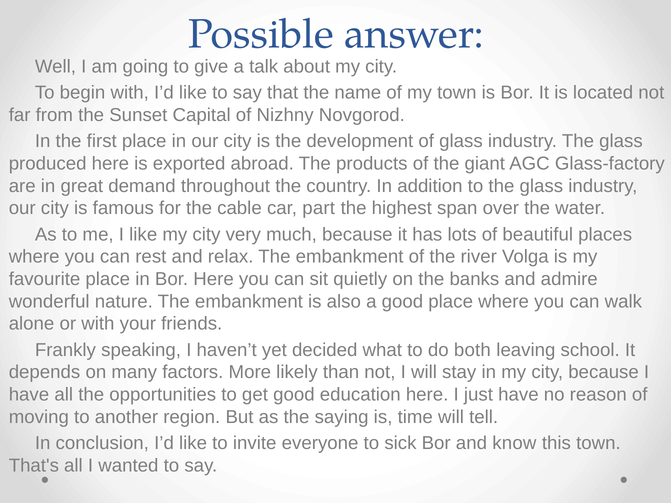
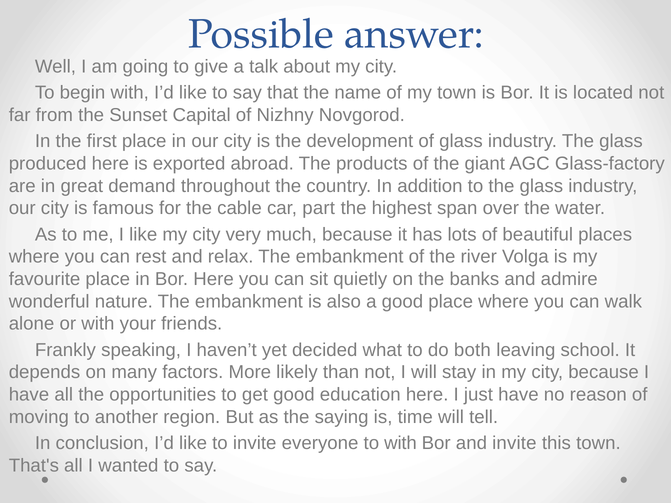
to sick: sick -> with
and know: know -> invite
